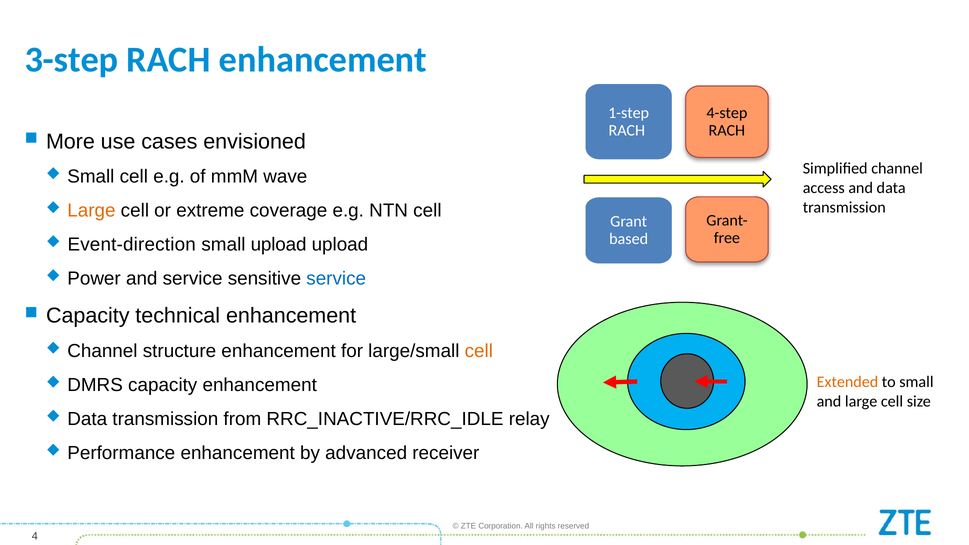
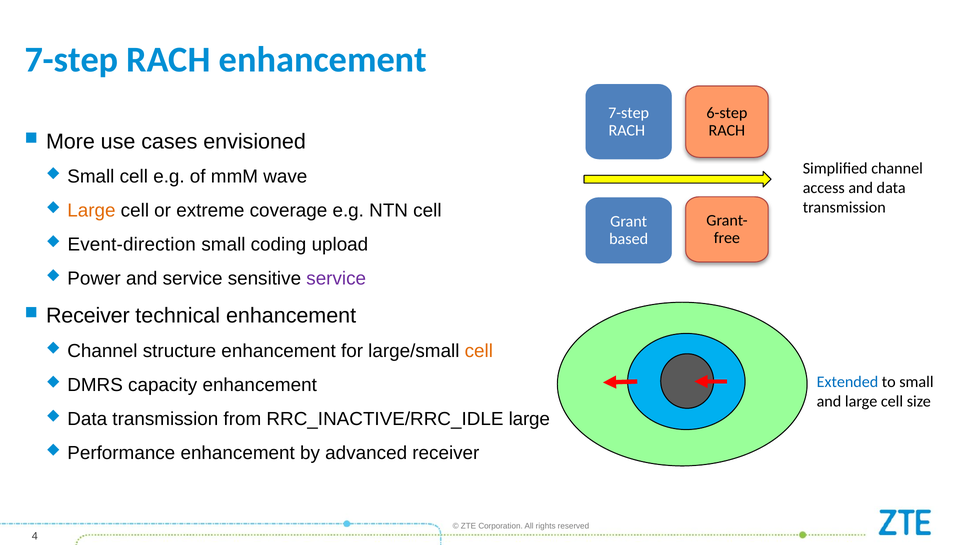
3-step at (71, 60): 3-step -> 7-step
1-step at (629, 113): 1-step -> 7-step
4-step: 4-step -> 6-step
small upload: upload -> coding
service at (336, 279) colour: blue -> purple
Capacity at (88, 316): Capacity -> Receiver
Extended colour: orange -> blue
RRC_INACTIVE/RRC_IDLE relay: relay -> large
